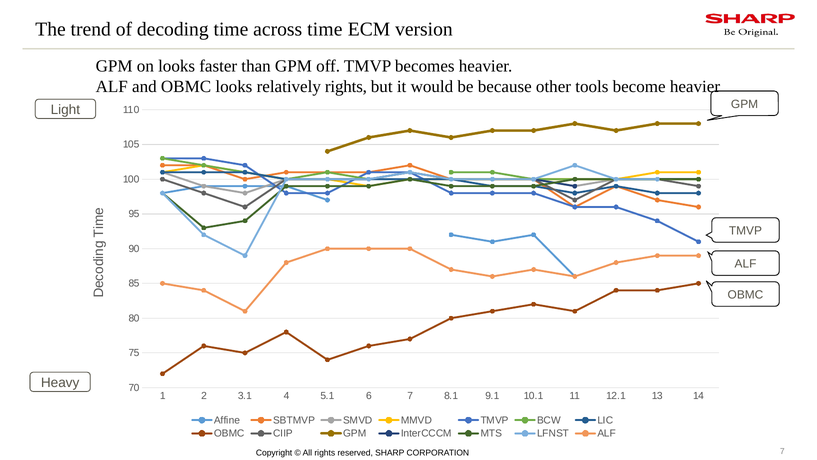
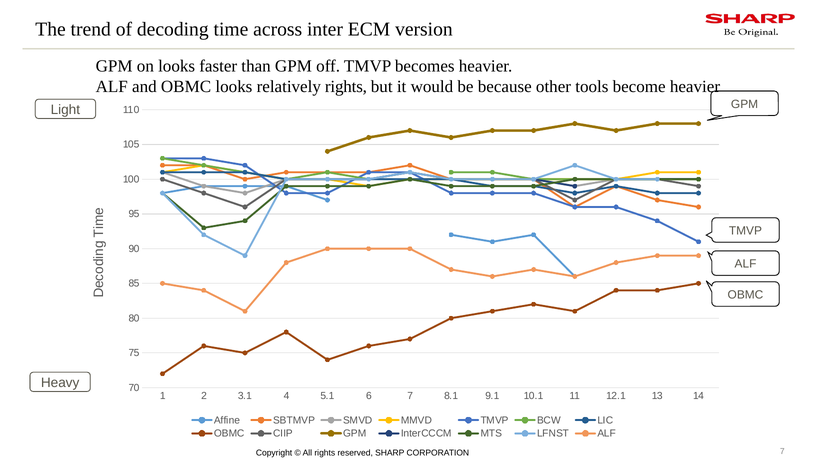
across time: time -> inter
